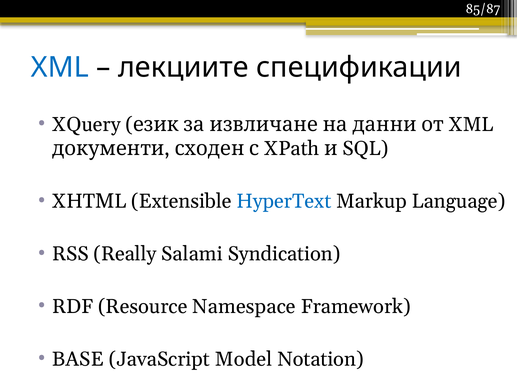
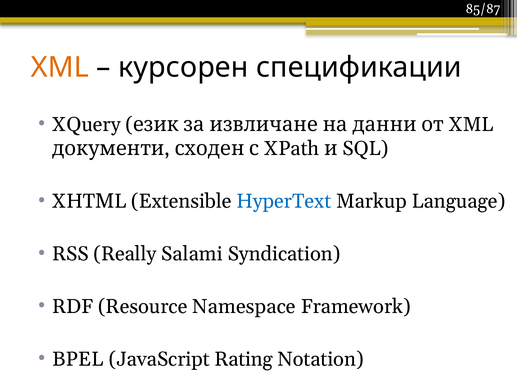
XML colour: blue -> orange
лекциите: лекциите -> курсорен
BASE: BASE -> BPEL
Model: Model -> Rating
